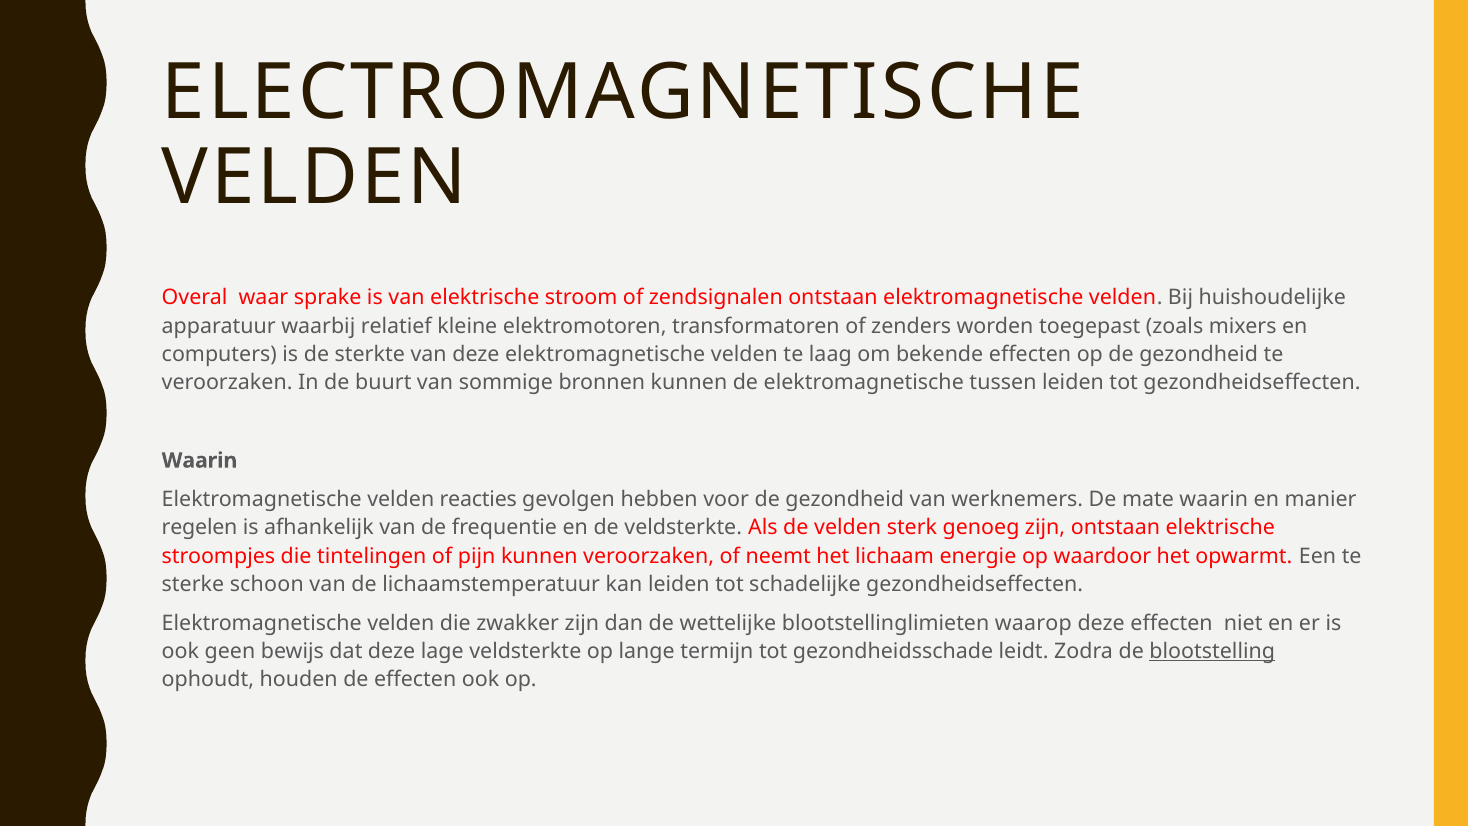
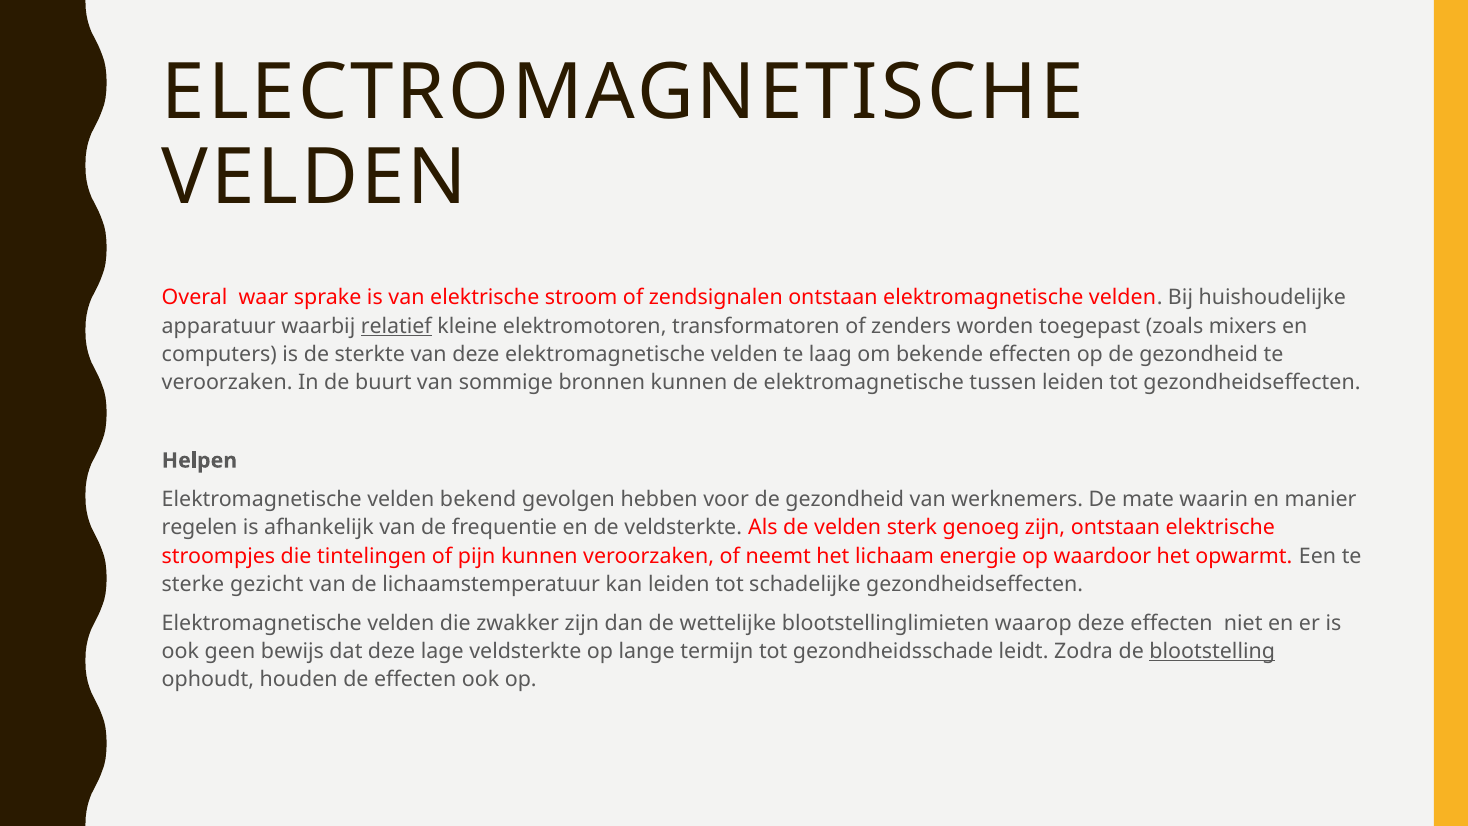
relatief underline: none -> present
Waarin at (200, 460): Waarin -> Helpen
reacties: reacties -> bekend
schoon: schoon -> gezicht
